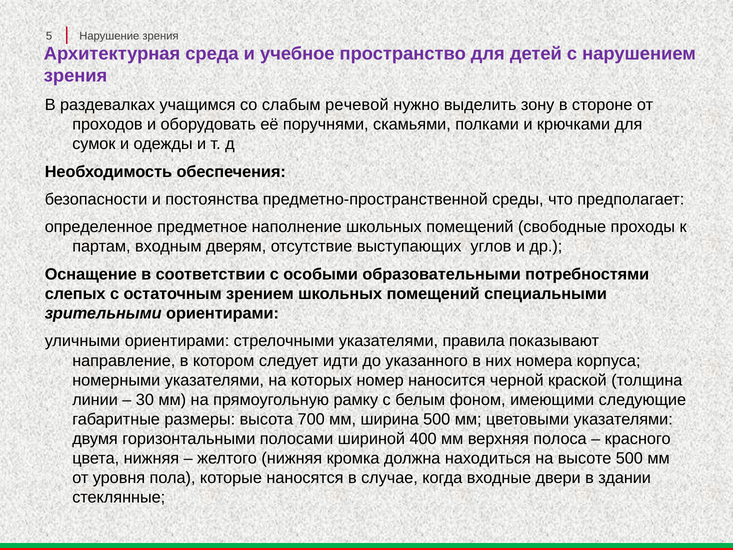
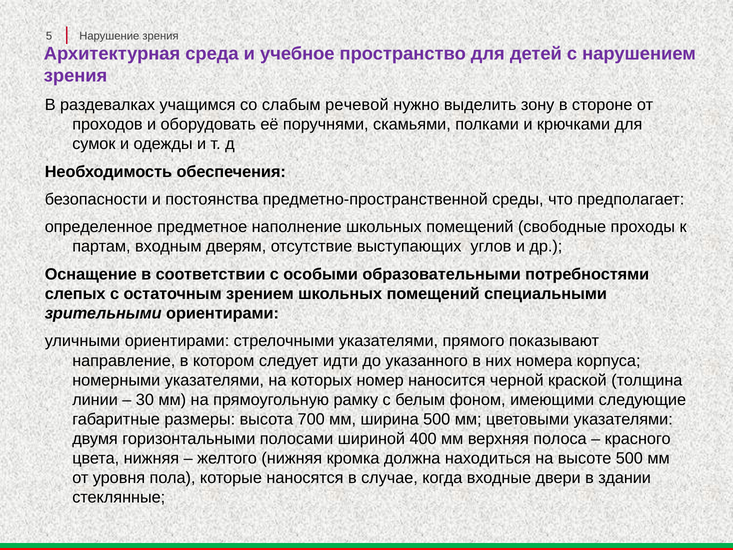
правила: правила -> прямого
